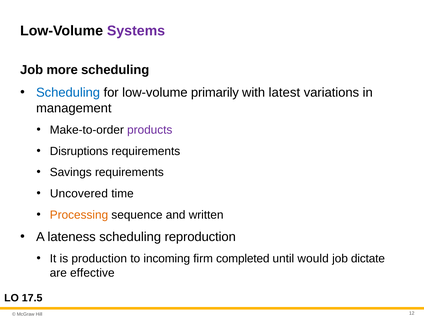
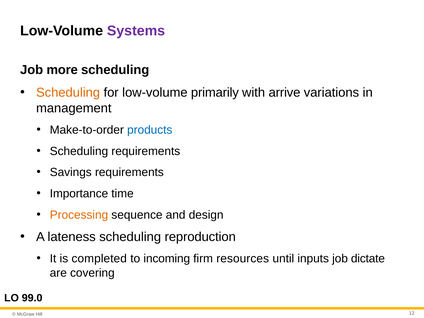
Scheduling at (68, 93) colour: blue -> orange
latest: latest -> arrive
products colour: purple -> blue
Disruptions at (79, 151): Disruptions -> Scheduling
Uncovered: Uncovered -> Importance
written: written -> design
production: production -> completed
completed: completed -> resources
would: would -> inputs
effective: effective -> covering
17.5: 17.5 -> 99.0
